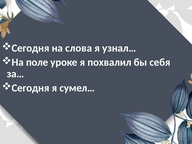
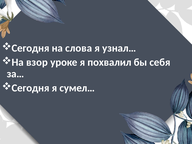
поле: поле -> взор
